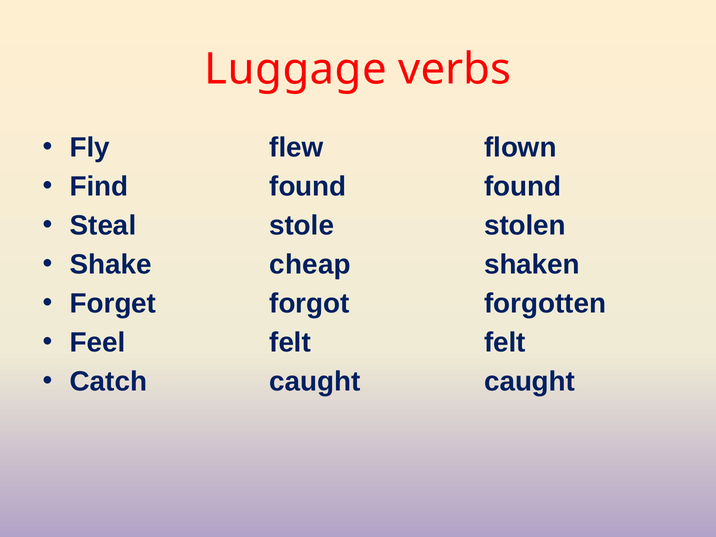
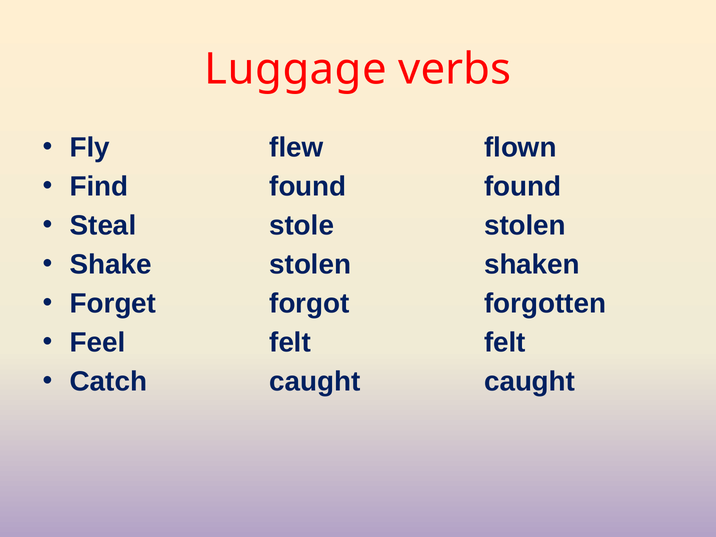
cheap at (310, 265): cheap -> stolen
